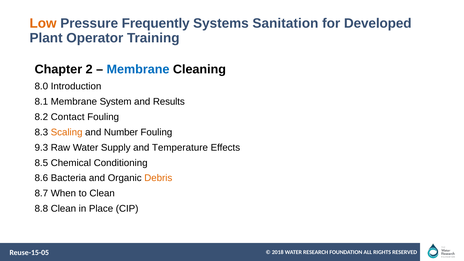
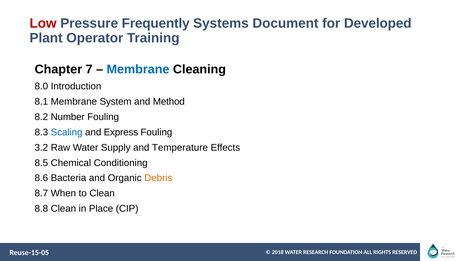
Low colour: orange -> red
Sanitation: Sanitation -> Document
2: 2 -> 7
Results: Results -> Method
Contact: Contact -> Number
Scaling colour: orange -> blue
Number: Number -> Express
9.3: 9.3 -> 3.2
